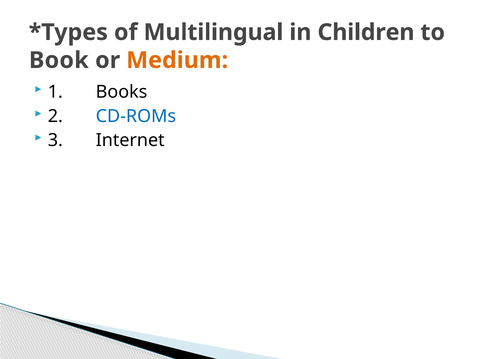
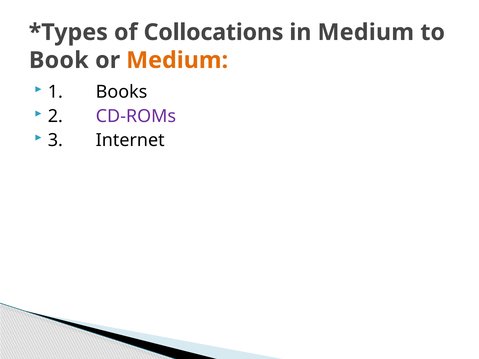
Multilingual: Multilingual -> Collocations
in Children: Children -> Medium
CD-ROMs colour: blue -> purple
